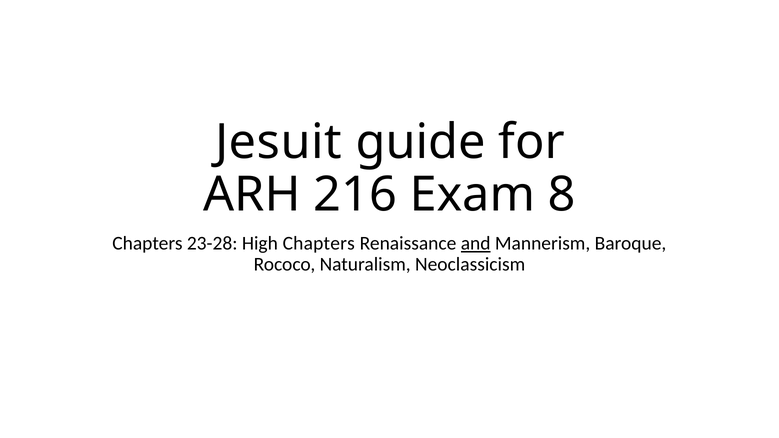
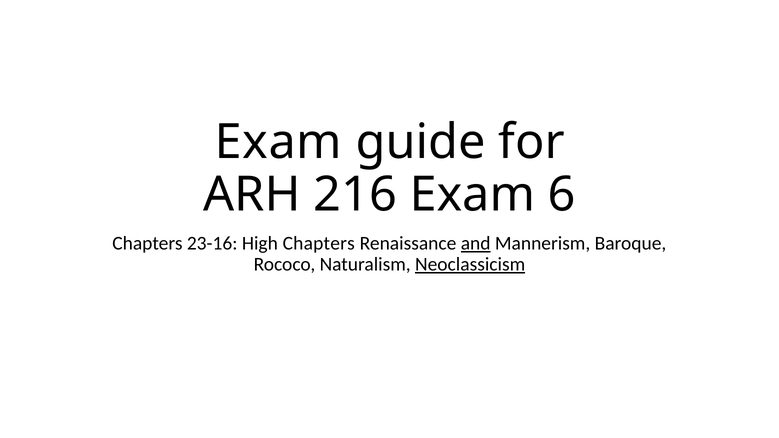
Jesuit at (278, 142): Jesuit -> Exam
8: 8 -> 6
23-28: 23-28 -> 23-16
Neoclassicism underline: none -> present
